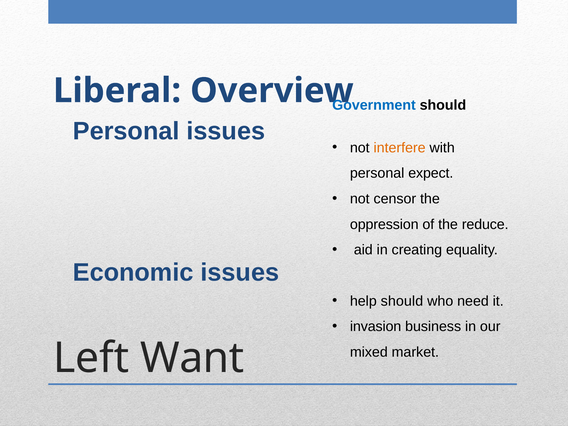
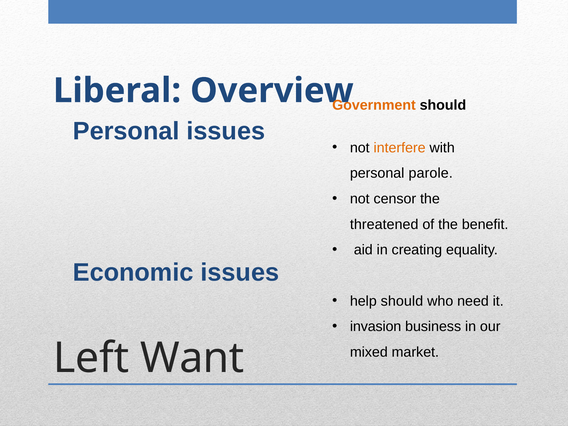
Government colour: blue -> orange
expect: expect -> parole
oppression: oppression -> threatened
reduce: reduce -> benefit
